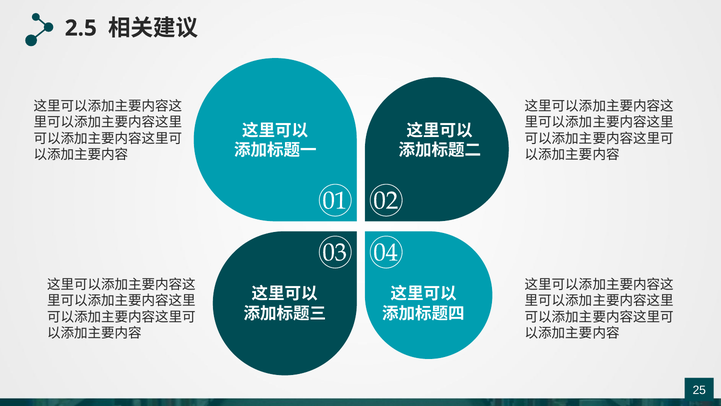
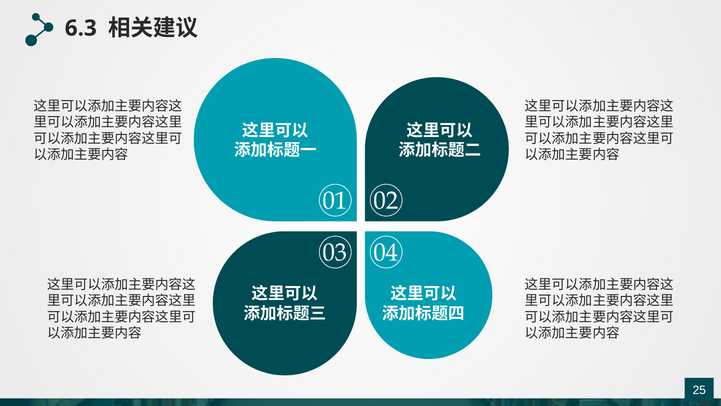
2.5: 2.5 -> 6.3
